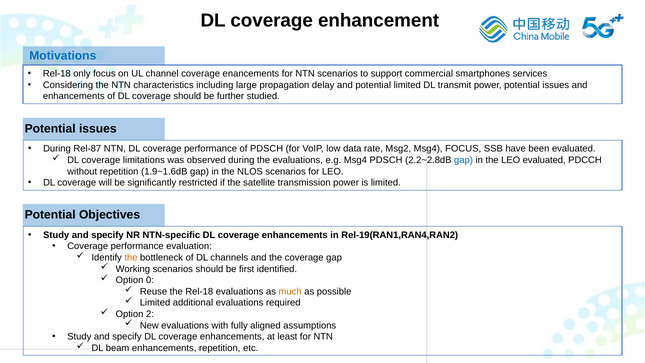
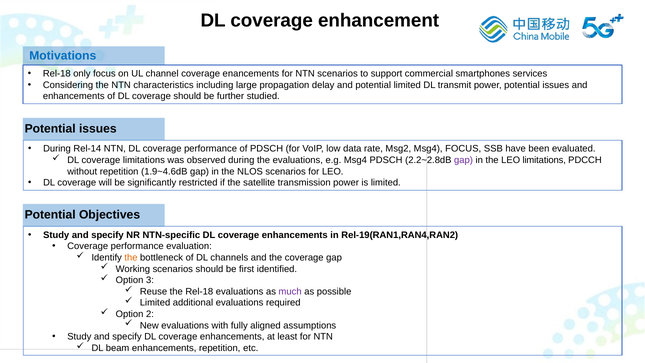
Rel-87: Rel-87 -> Rel-14
gap at (464, 160) colour: blue -> purple
LEO evaluated: evaluated -> limitations
1.9~1.6dB: 1.9~1.6dB -> 1.9~4.6dB
0: 0 -> 3
much colour: orange -> purple
